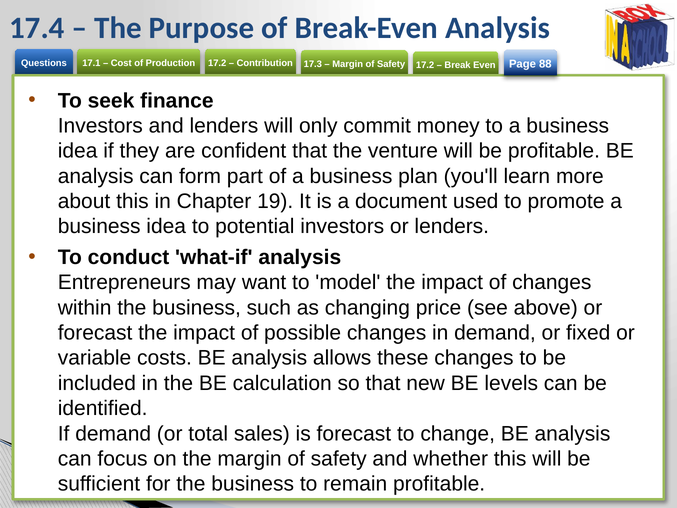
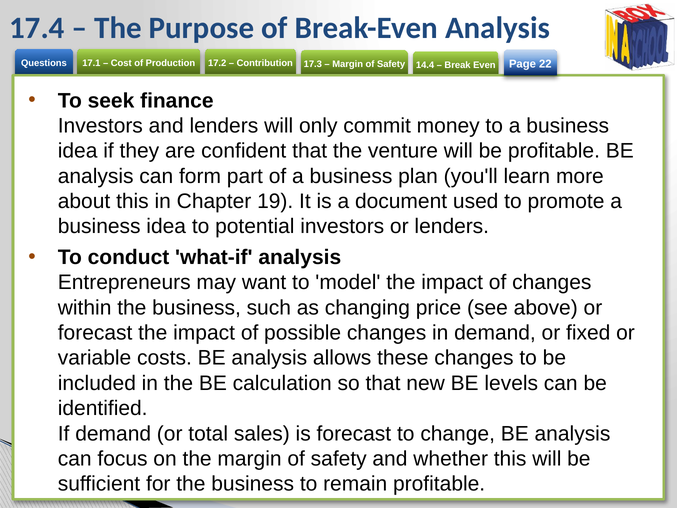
88: 88 -> 22
Safety 17.2: 17.2 -> 14.4
